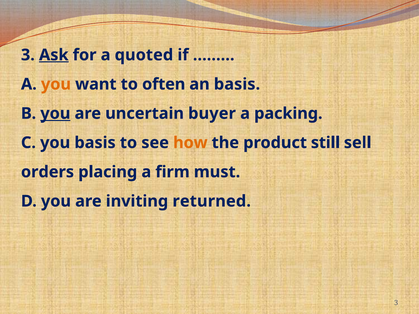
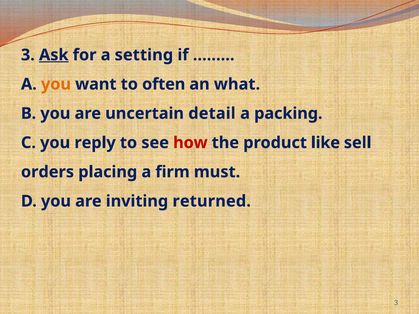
quoted: quoted -> setting
an basis: basis -> what
you at (55, 114) underline: present -> none
buyer: buyer -> detail
you basis: basis -> reply
how colour: orange -> red
still: still -> like
